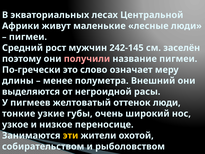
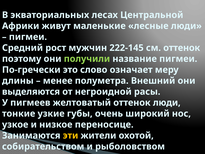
242-145: 242-145 -> 222-145
см заселён: заселён -> оттенок
получили colour: pink -> light green
